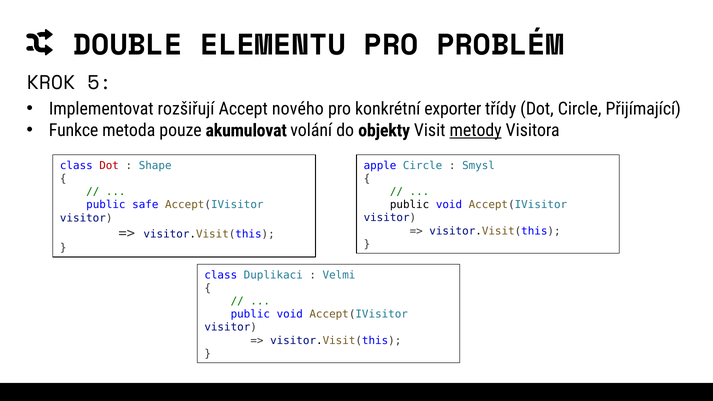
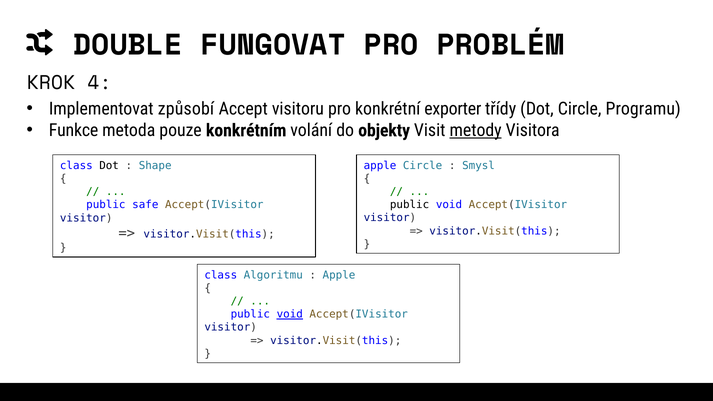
ELEMENTU: ELEMENTU -> FUNGOVAT
5: 5 -> 4
rozšiřují: rozšiřují -> způsobí
nového: nového -> visitoru
Přijímající: Přijímající -> Programu
akumulovat: akumulovat -> konkrétním
Dot at (109, 166) colour: red -> black
Duplikaci: Duplikaci -> Algoritmu
Velmi at (339, 275): Velmi -> Apple
void at (290, 314) underline: none -> present
